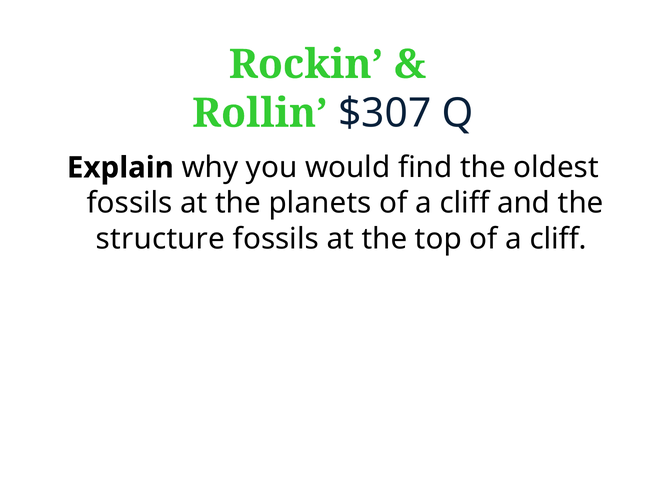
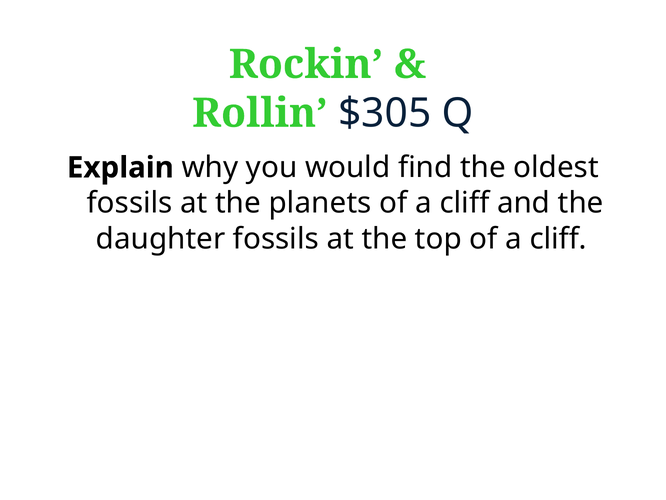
$307: $307 -> $305
structure: structure -> daughter
